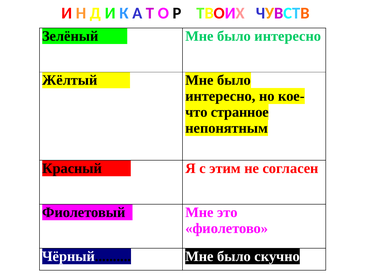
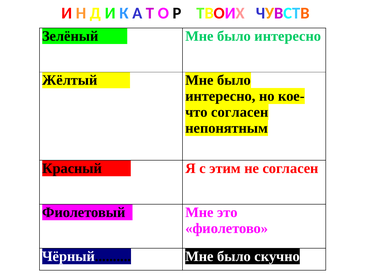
странное at (240, 112): странное -> согласен
